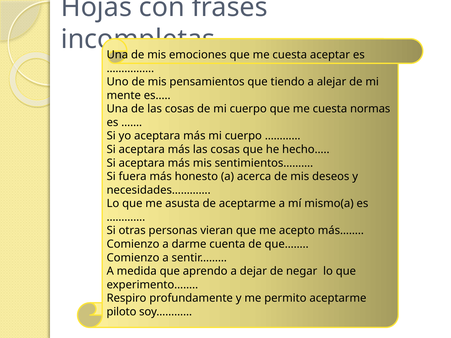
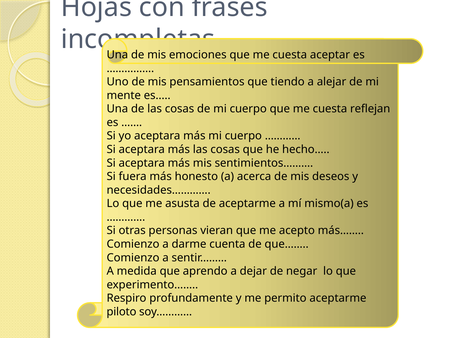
normas: normas -> reflejan
